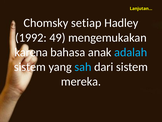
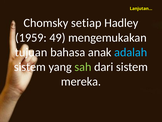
1992: 1992 -> 1959
karena: karena -> tujuan
sah colour: light blue -> light green
